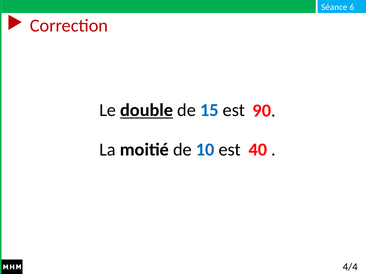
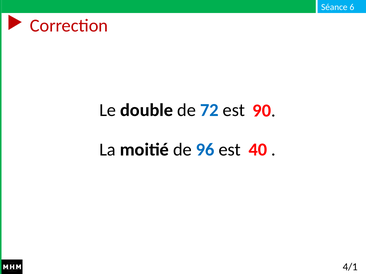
double underline: present -> none
15: 15 -> 72
10: 10 -> 96
4/4: 4/4 -> 4/1
